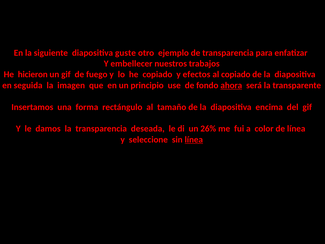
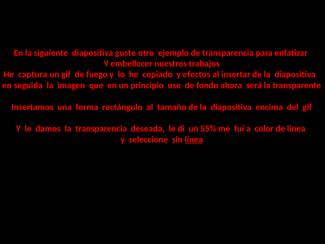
hicieron: hicieron -> captura
al copiado: copiado -> insertar
ahora underline: present -> none
26%: 26% -> 55%
